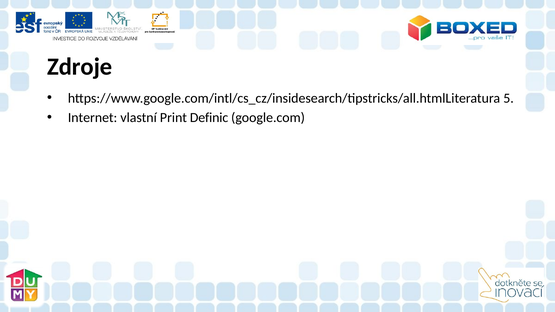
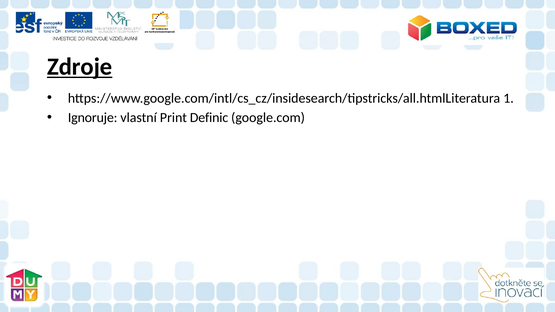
Zdroje underline: none -> present
5: 5 -> 1
Internet: Internet -> Ignoruje
